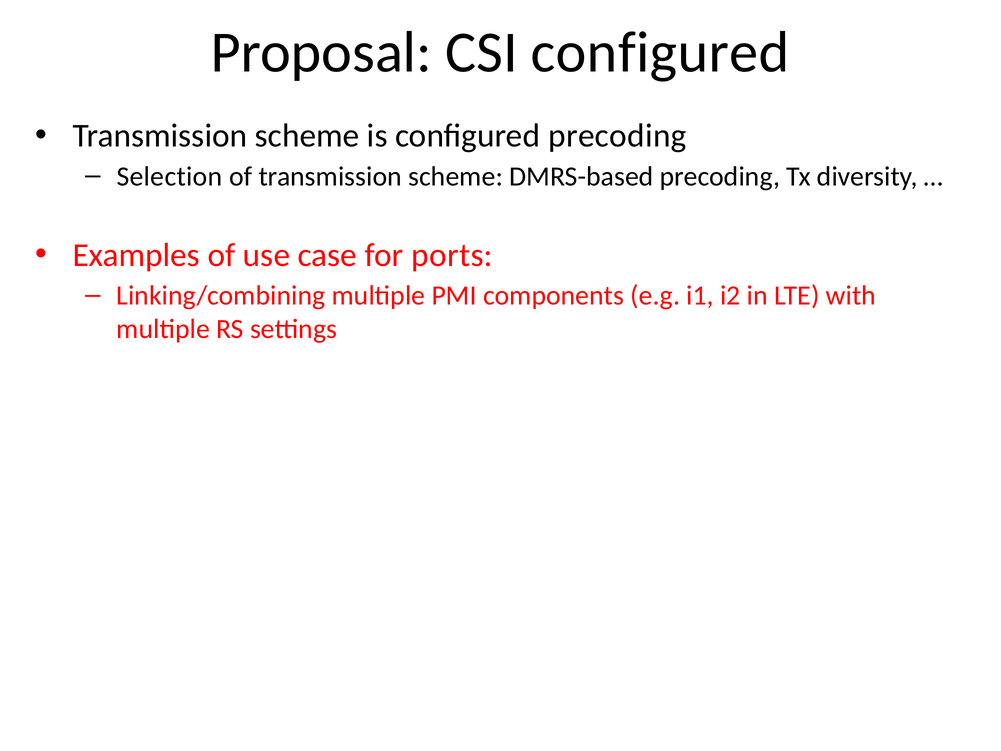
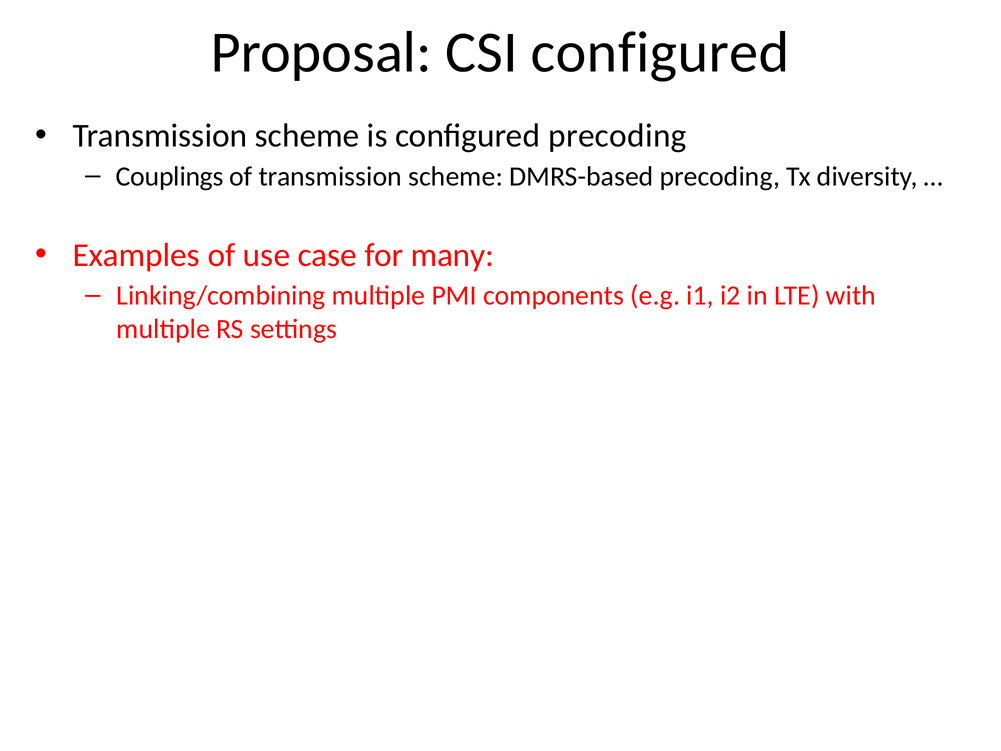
Selection: Selection -> Couplings
ports: ports -> many
